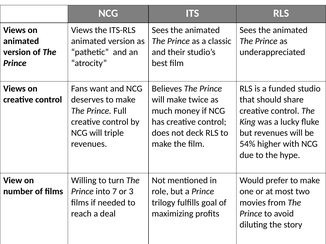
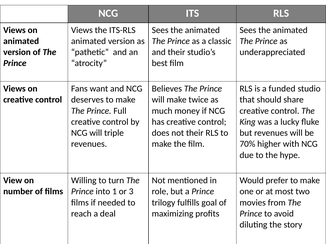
not deck: deck -> their
54%: 54% -> 70%
7: 7 -> 1
